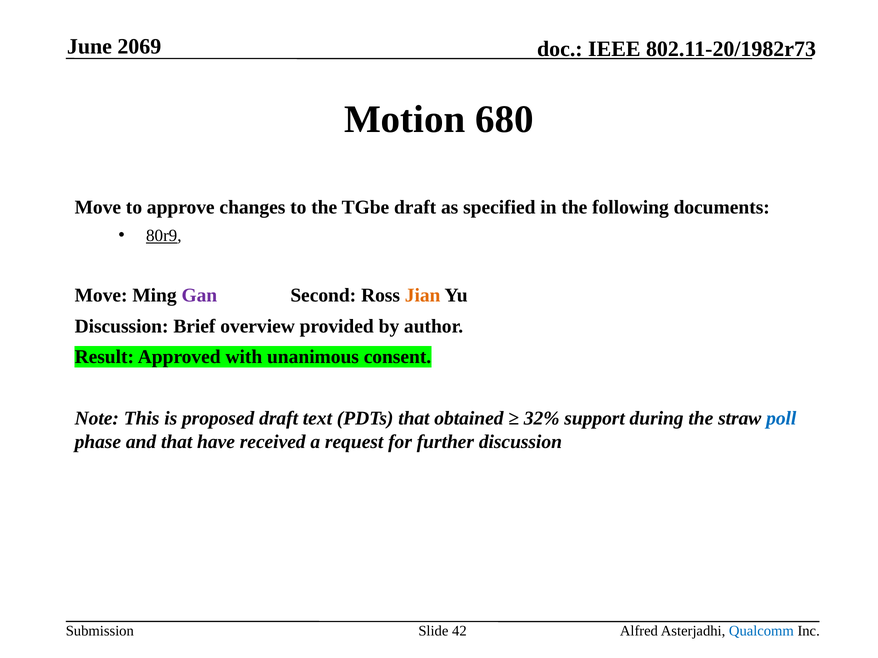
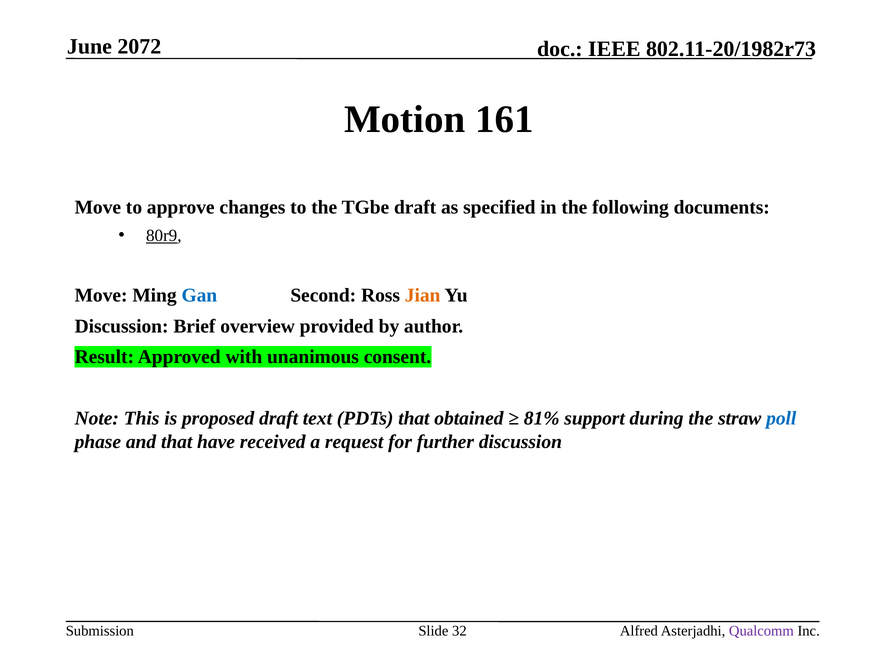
2069: 2069 -> 2072
680: 680 -> 161
Gan colour: purple -> blue
32%: 32% -> 81%
42: 42 -> 32
Qualcomm colour: blue -> purple
